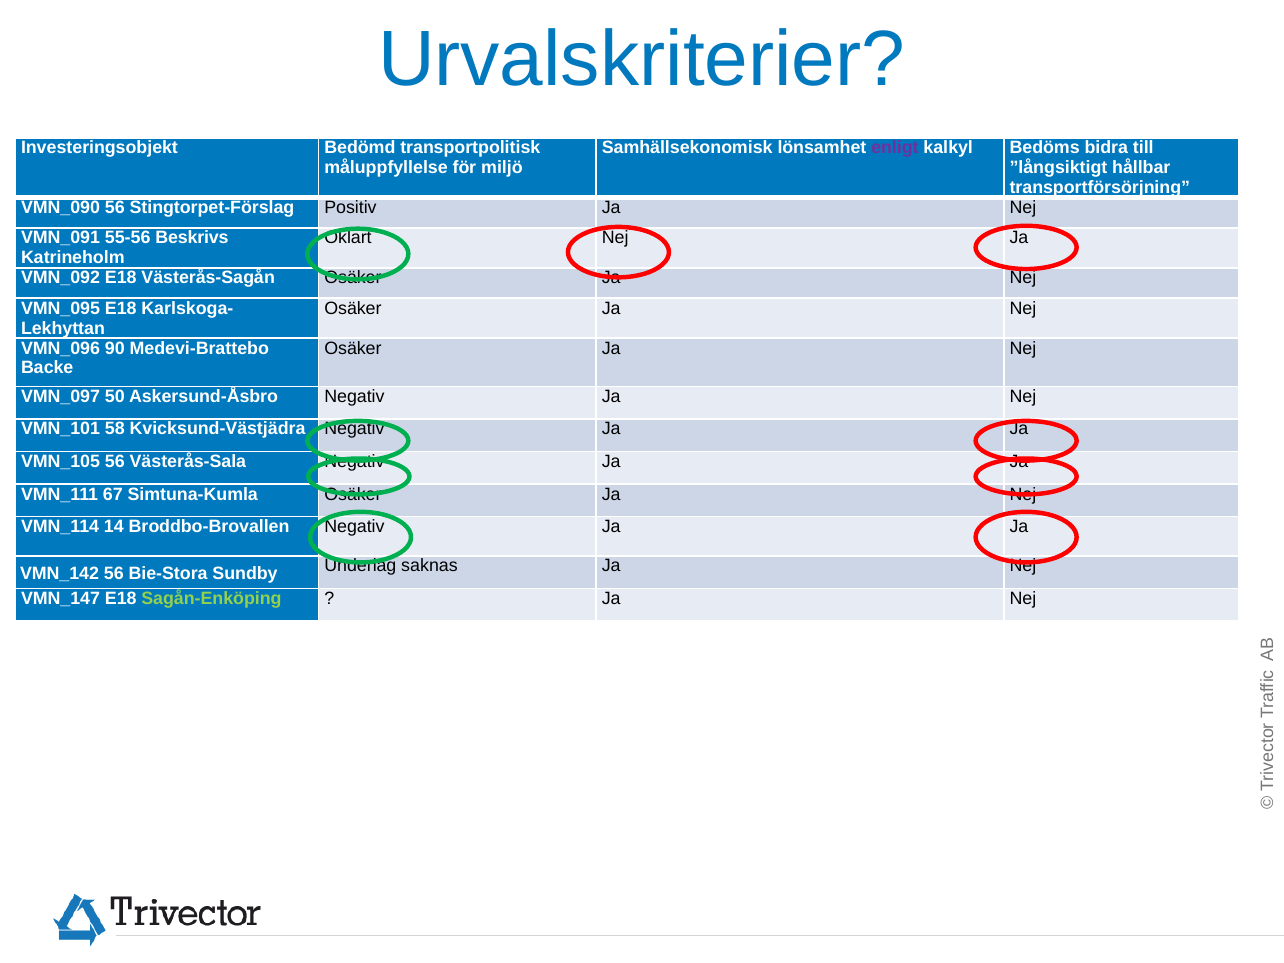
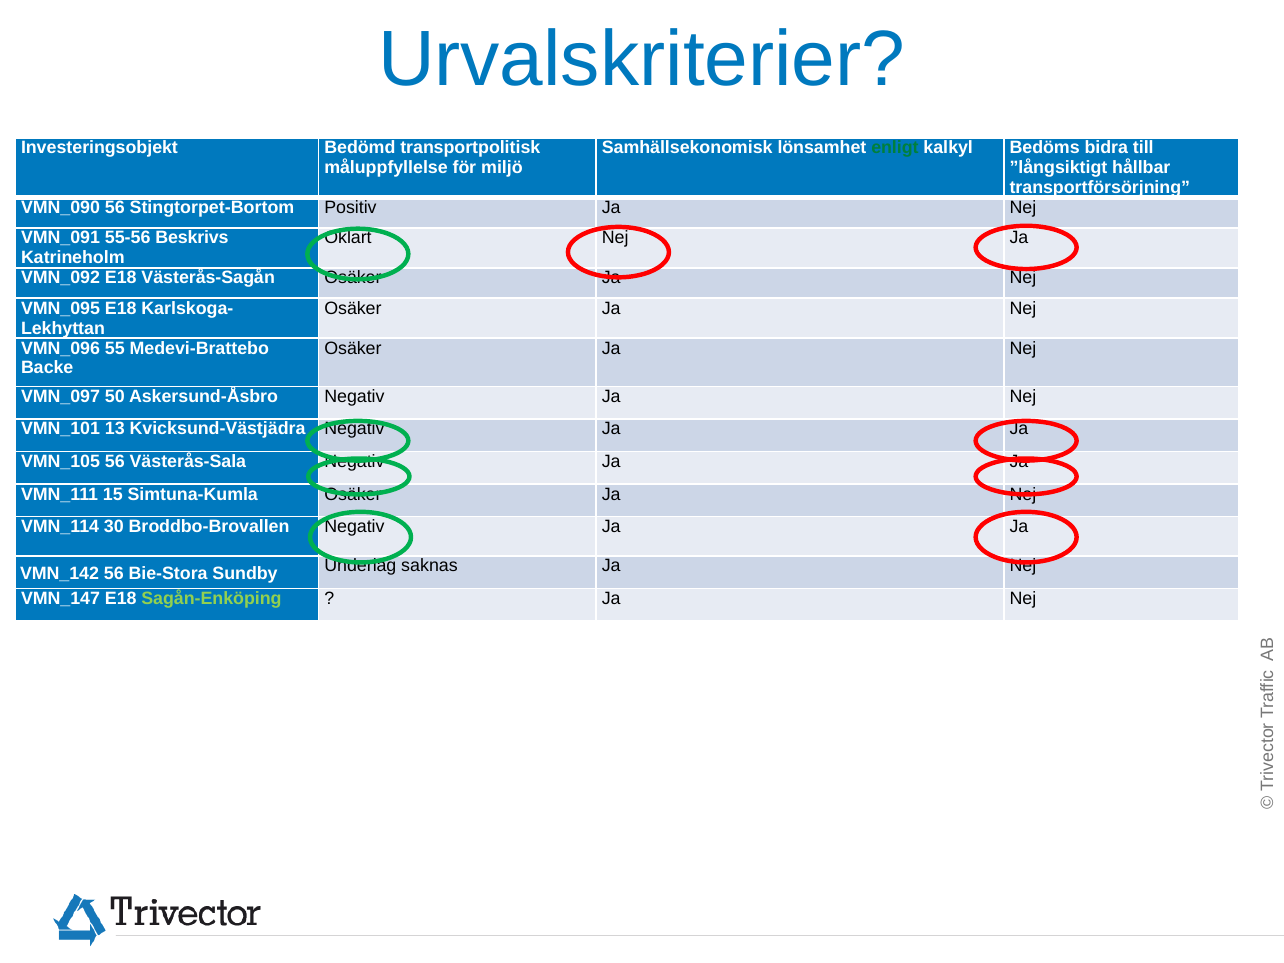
enligt colour: purple -> green
Stingtorpet-Förslag: Stingtorpet-Förslag -> Stingtorpet-Bortom
90: 90 -> 55
58: 58 -> 13
67: 67 -> 15
14: 14 -> 30
